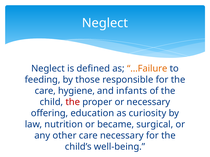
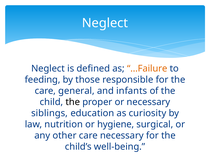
hygiene: hygiene -> general
the at (73, 102) colour: red -> black
offering: offering -> siblings
became: became -> hygiene
